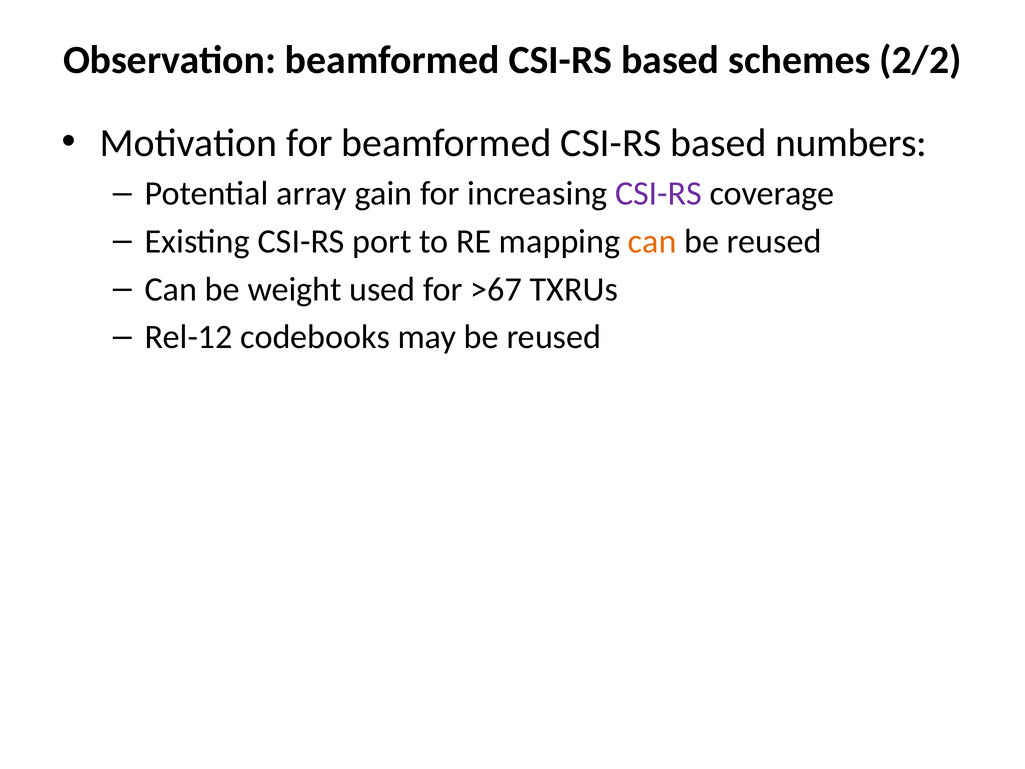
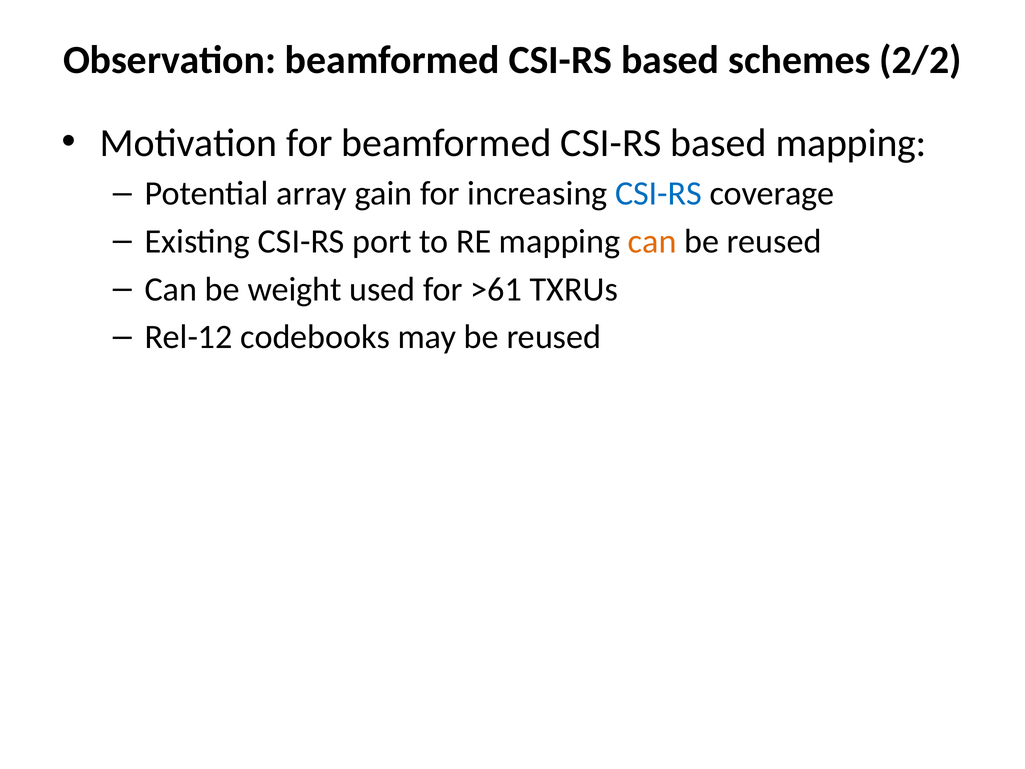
based numbers: numbers -> mapping
CSI-RS at (659, 194) colour: purple -> blue
>67: >67 -> >61
